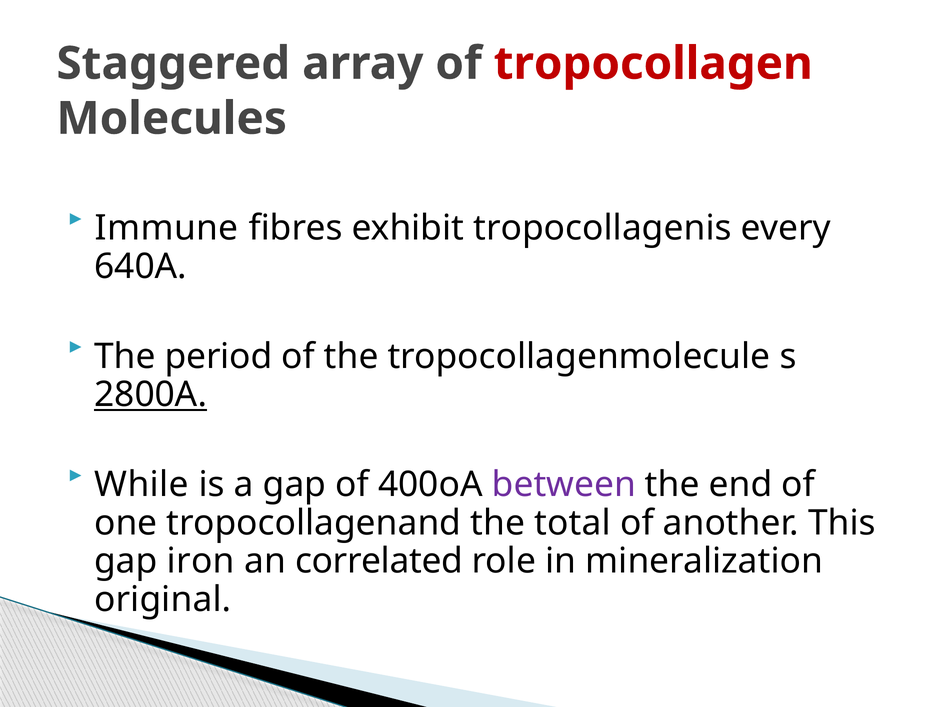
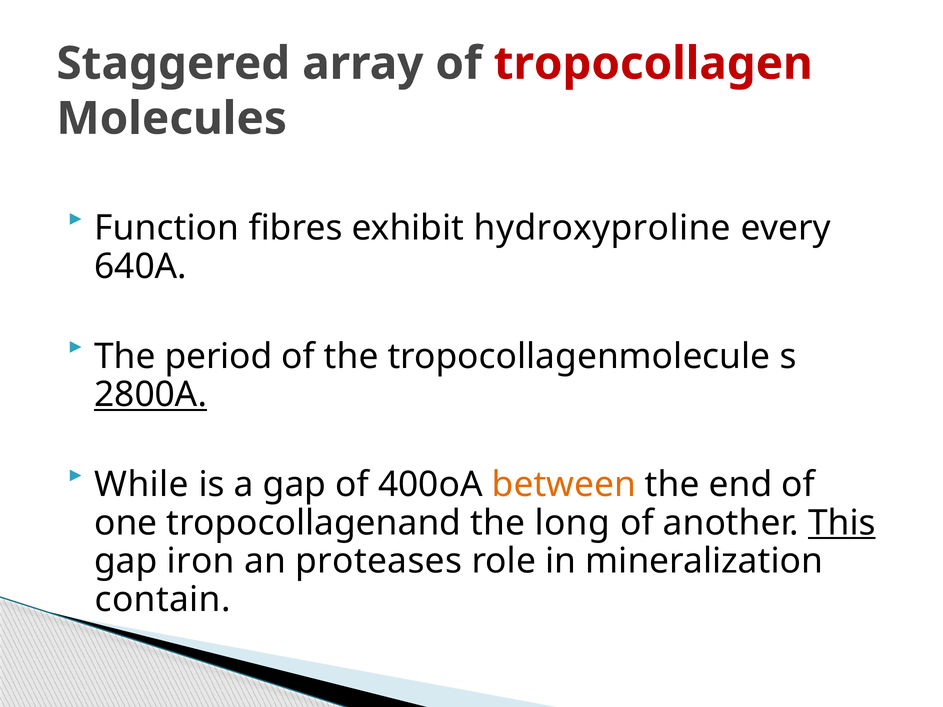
Immune: Immune -> Function
tropocollagenis: tropocollagenis -> hydroxyproline
between colour: purple -> orange
total: total -> long
This underline: none -> present
correlated: correlated -> proteases
original: original -> contain
